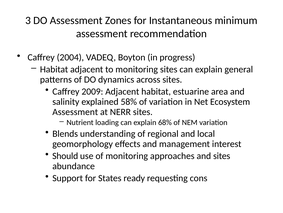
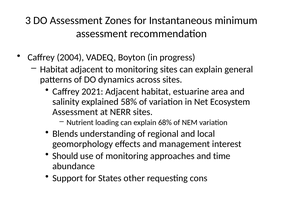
2009: 2009 -> 2021
and sites: sites -> time
ready: ready -> other
